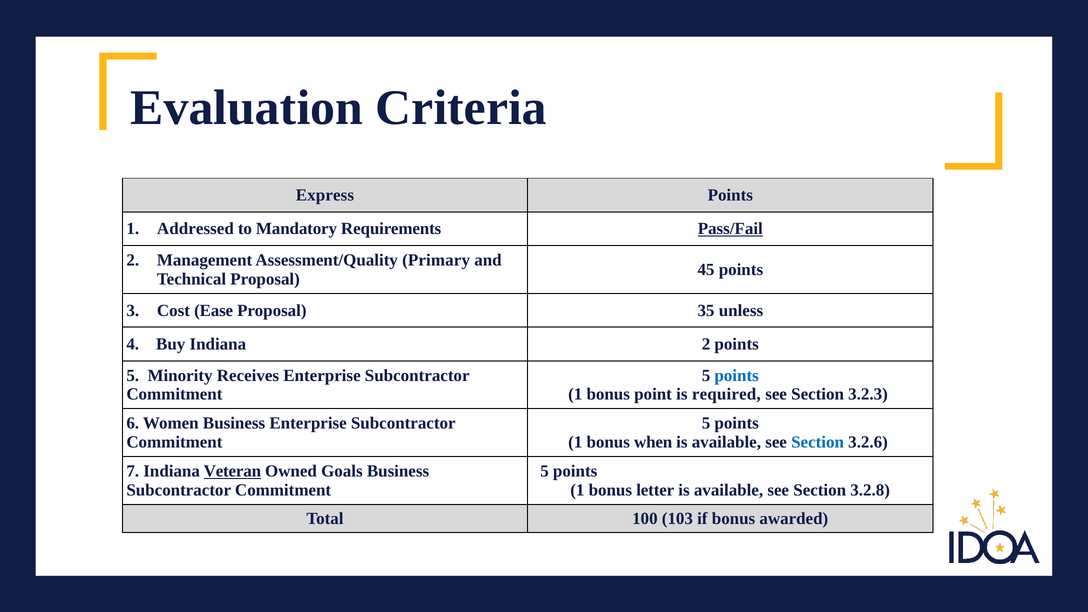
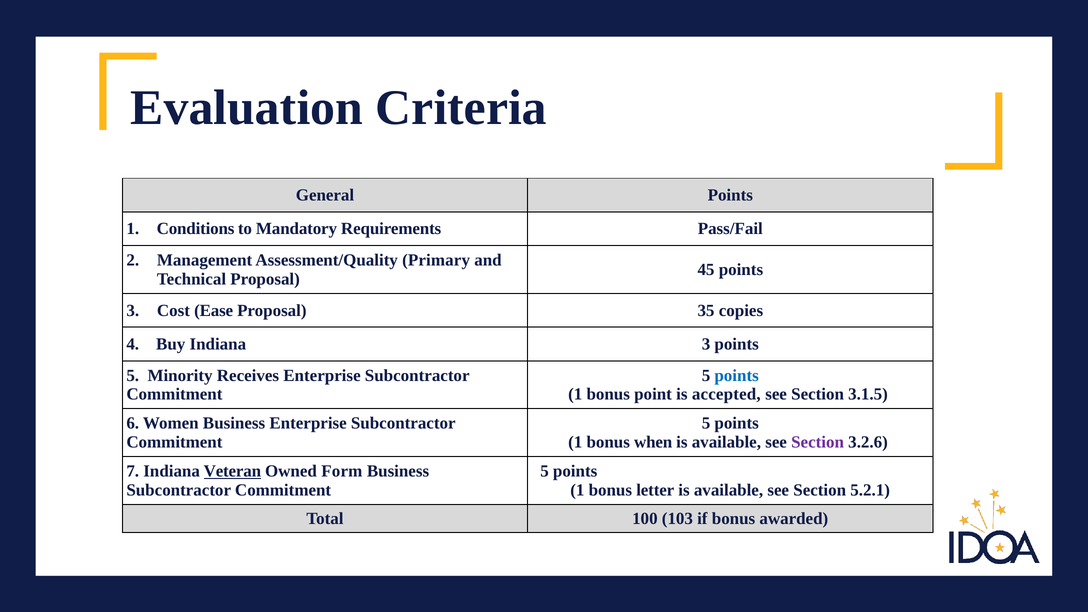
Express: Express -> General
Addressed: Addressed -> Conditions
Pass/Fail underline: present -> none
unless: unless -> copies
Indiana 2: 2 -> 3
required: required -> accepted
3.2.3: 3.2.3 -> 3.1.5
Section at (818, 442) colour: blue -> purple
Goals: Goals -> Form
3.2.8: 3.2.8 -> 5.2.1
